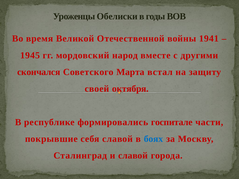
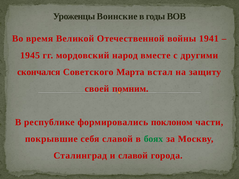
Обелиски: Обелиски -> Воинские
октября: октября -> помним
госпитале: госпитале -> поклоном
боях colour: blue -> green
